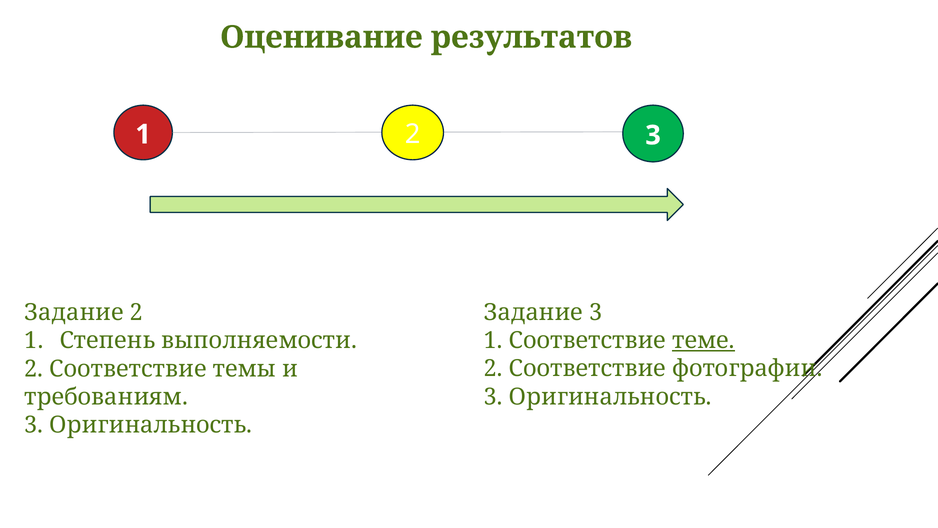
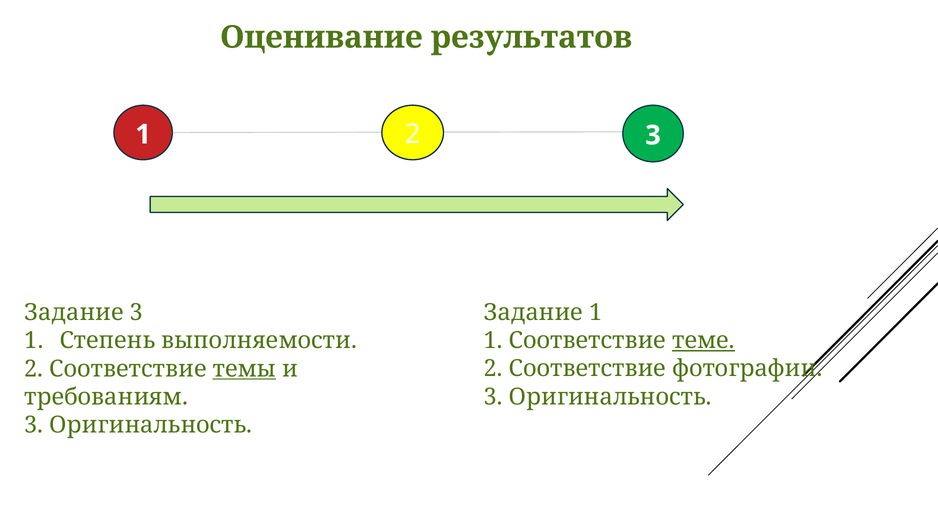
Задание 3: 3 -> 1
Задание 2: 2 -> 3
темы underline: none -> present
